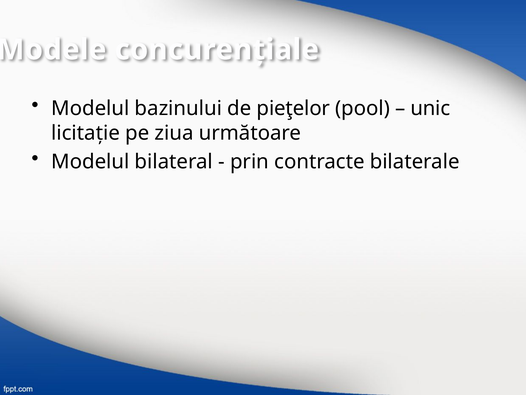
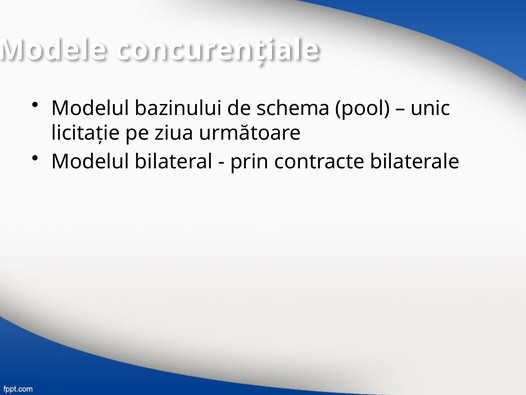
pieţelor: pieţelor -> schema
